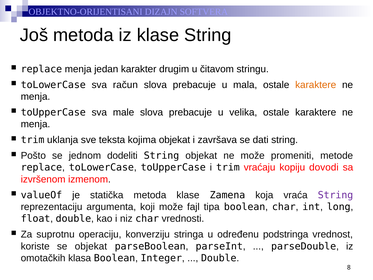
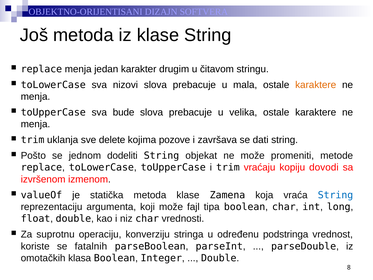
račun: račun -> nizovi
male: male -> bude
teksta: teksta -> delete
kojima objekat: objekat -> pozove
String at (336, 195) colour: purple -> blue
se objekat: objekat -> fatalnih
